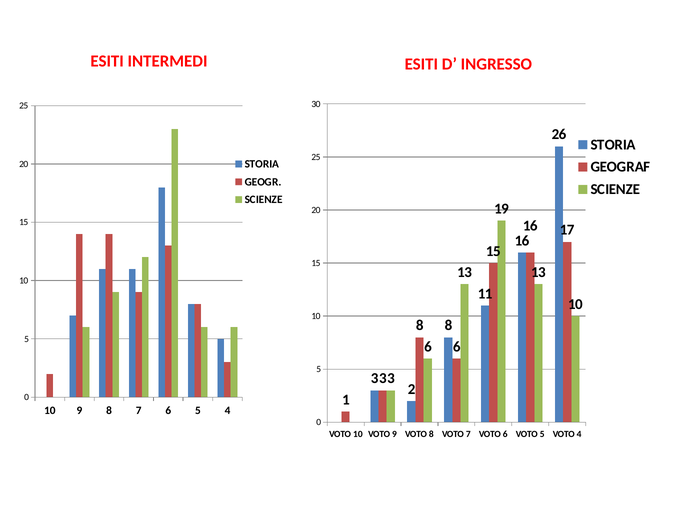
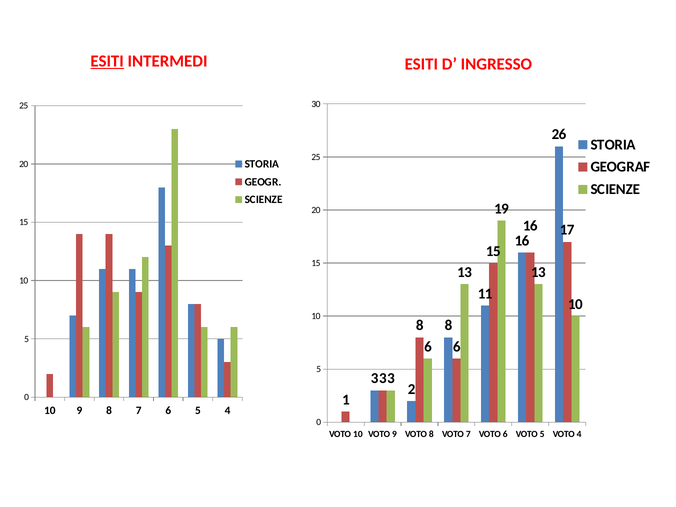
ESITI at (107, 61) underline: none -> present
